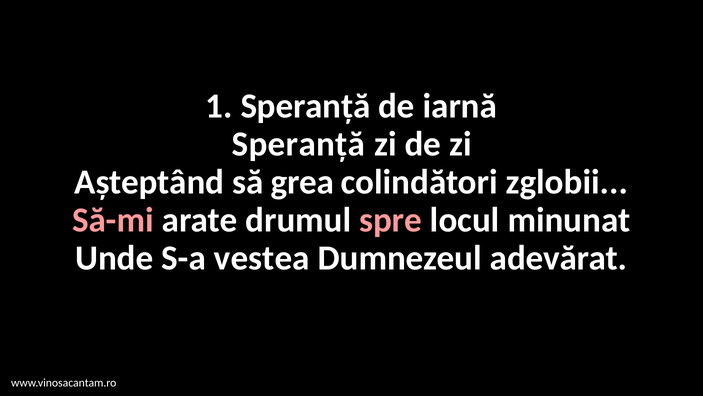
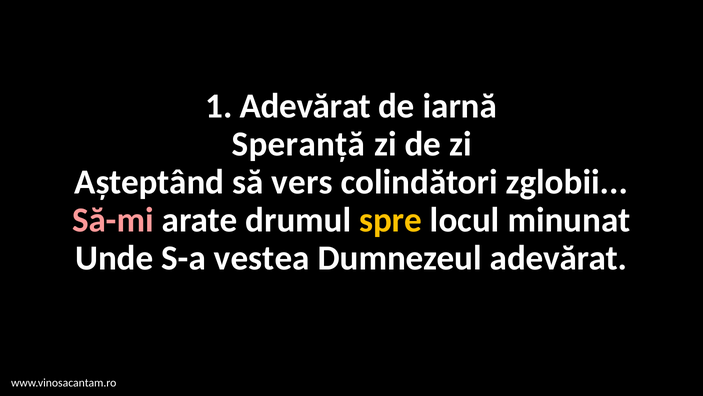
1 Speranță: Speranță -> Adevărat
grea: grea -> vers
spre colour: pink -> yellow
